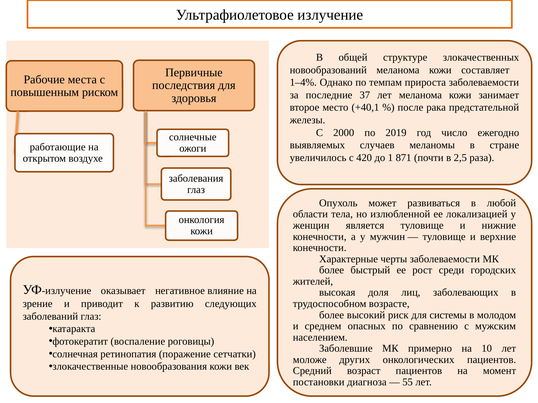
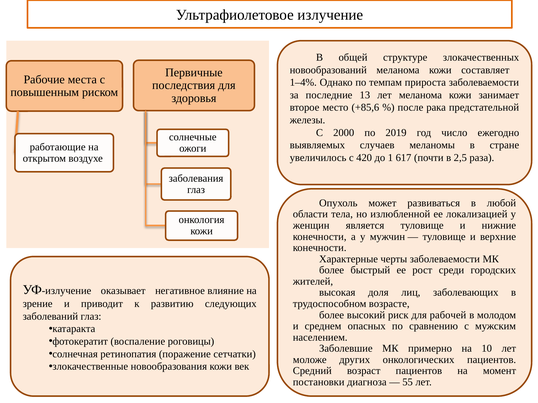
37: 37 -> 13
+40,1: +40,1 -> +85,6
871: 871 -> 617
системы: системы -> рабочей
